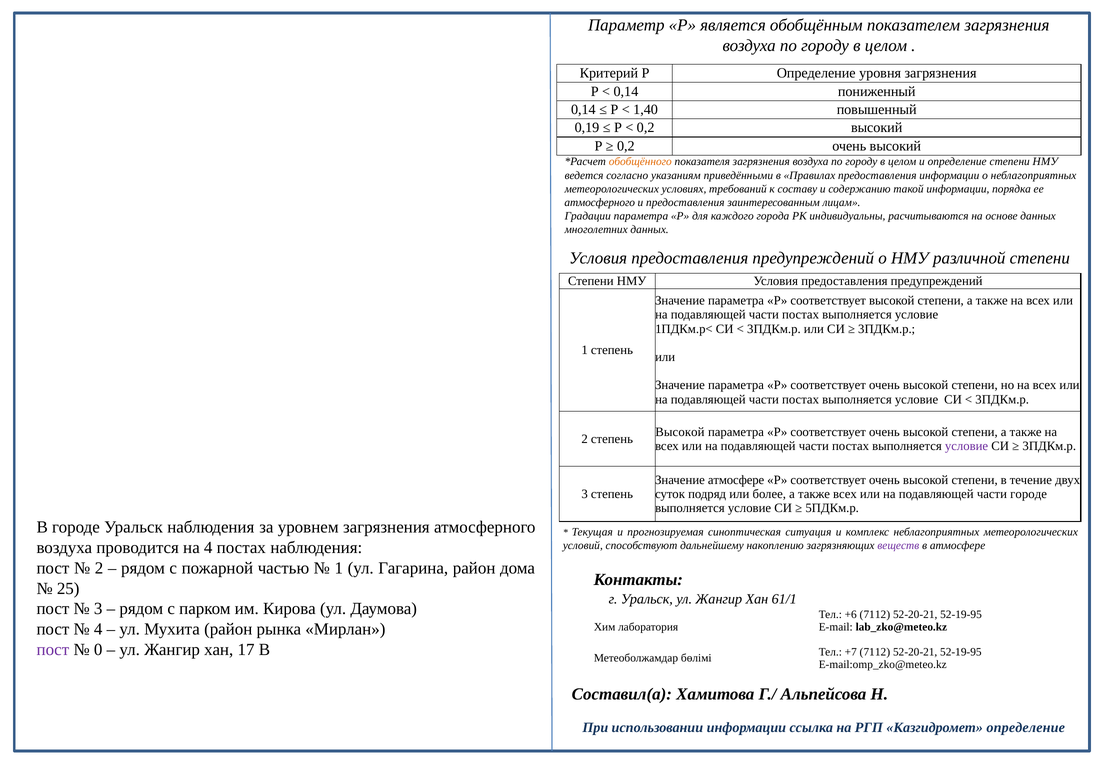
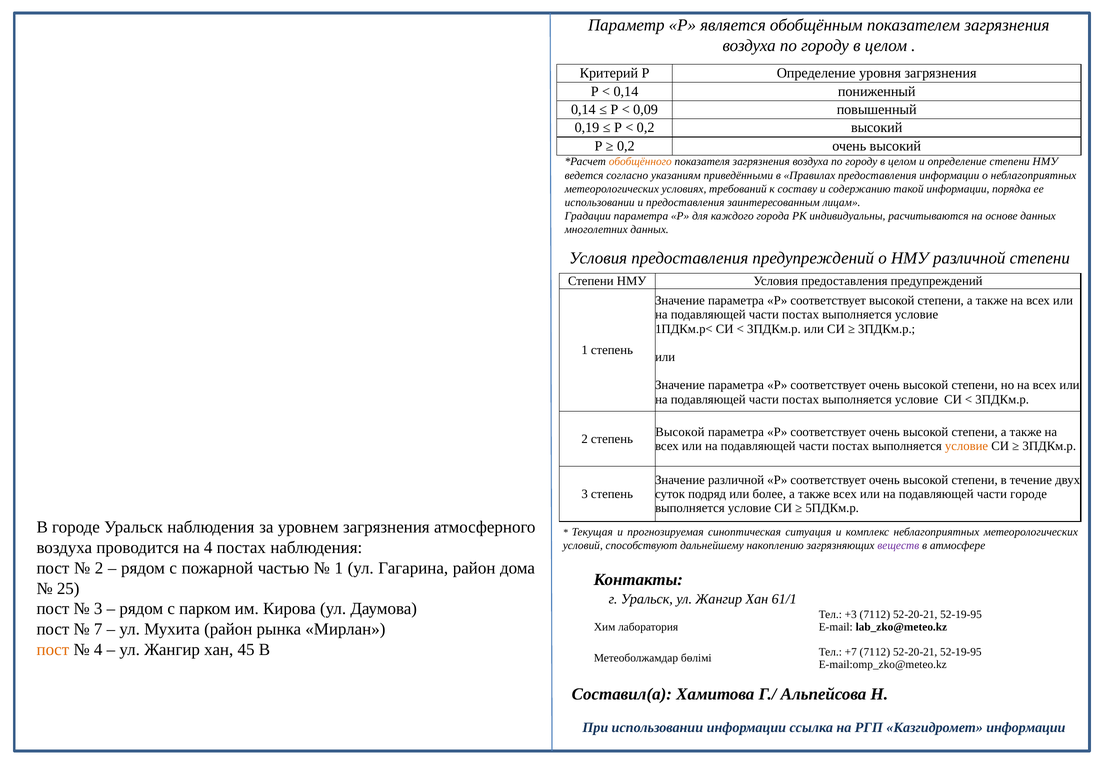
1,40: 1,40 -> 0,09
атмосферного at (600, 202): атмосферного -> использовании
условие at (967, 446) colour: purple -> orange
Значение атмосфере: атмосфере -> различной
+6: +6 -> +3
4 at (98, 630): 4 -> 7
пост at (53, 650) colour: purple -> orange
0 at (98, 650): 0 -> 4
17: 17 -> 45
Казгидромет определение: определение -> информации
